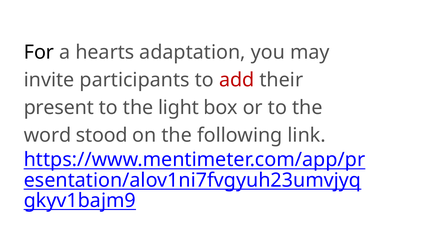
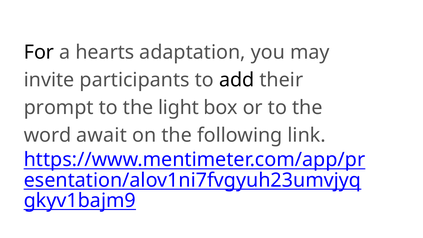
add colour: red -> black
present: present -> prompt
stood: stood -> await
